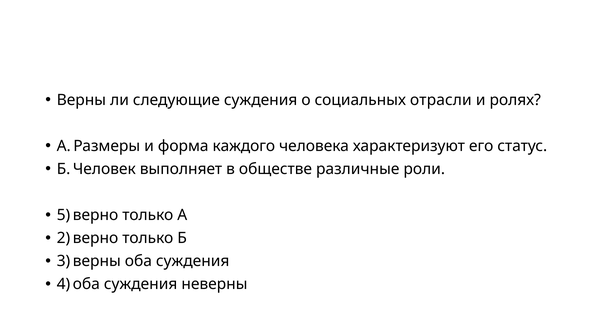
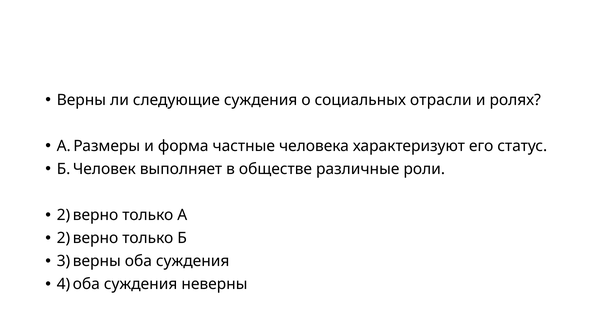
каждого: каждого -> частные
5 at (63, 215): 5 -> 2
